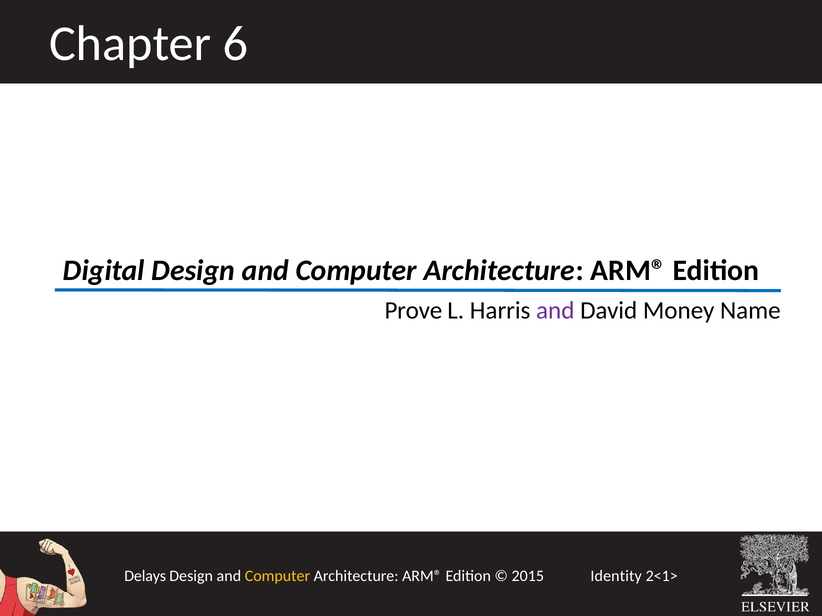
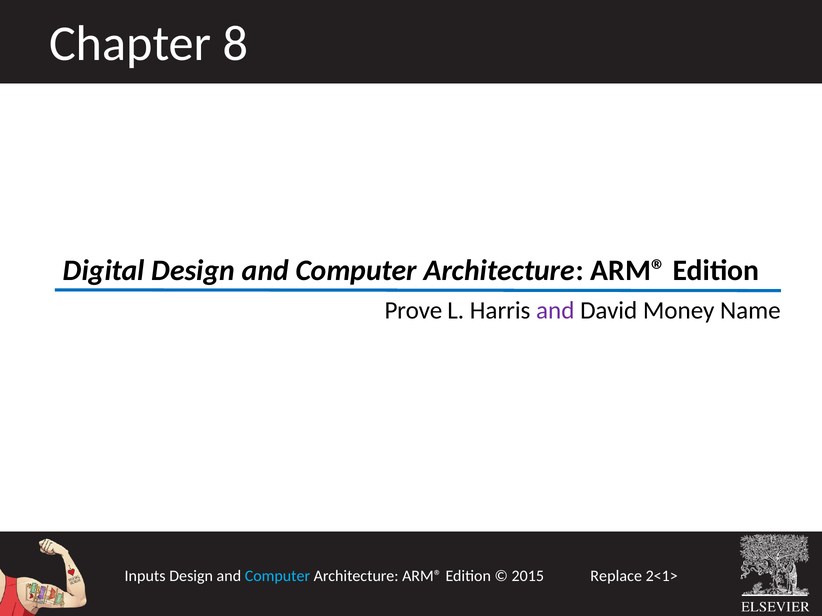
6: 6 -> 8
Delays: Delays -> Inputs
Computer at (277, 576) colour: yellow -> light blue
Identity: Identity -> Replace
